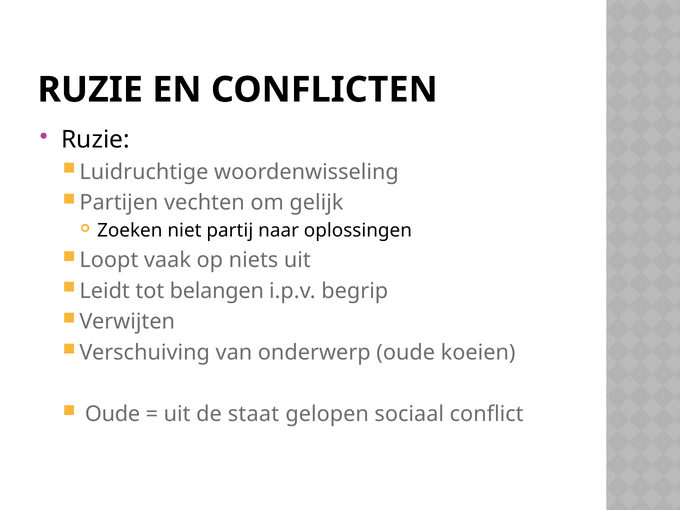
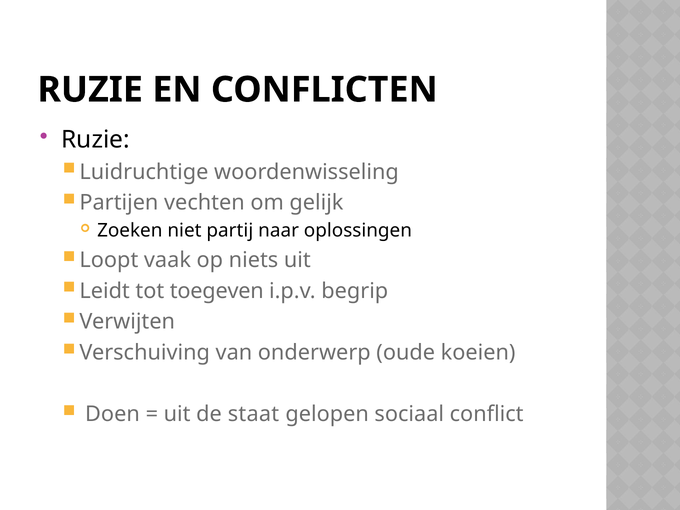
belangen: belangen -> toegeven
Oude at (113, 414): Oude -> Doen
